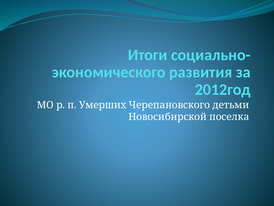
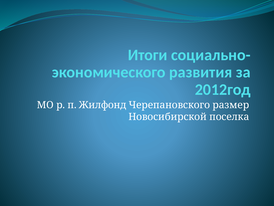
Умерших: Умерших -> Жилфонд
детьми: детьми -> размер
